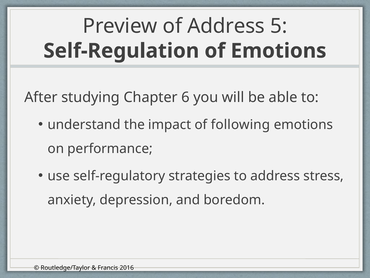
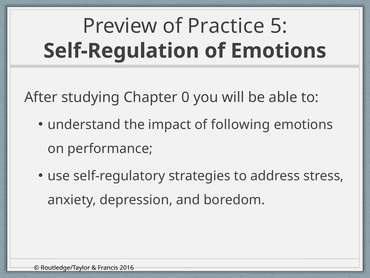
of Address: Address -> Practice
6: 6 -> 0
